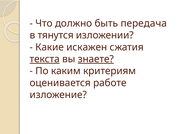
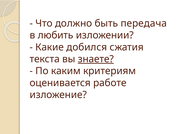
тянутся: тянутся -> любить
искажен: искажен -> добился
текста underline: present -> none
